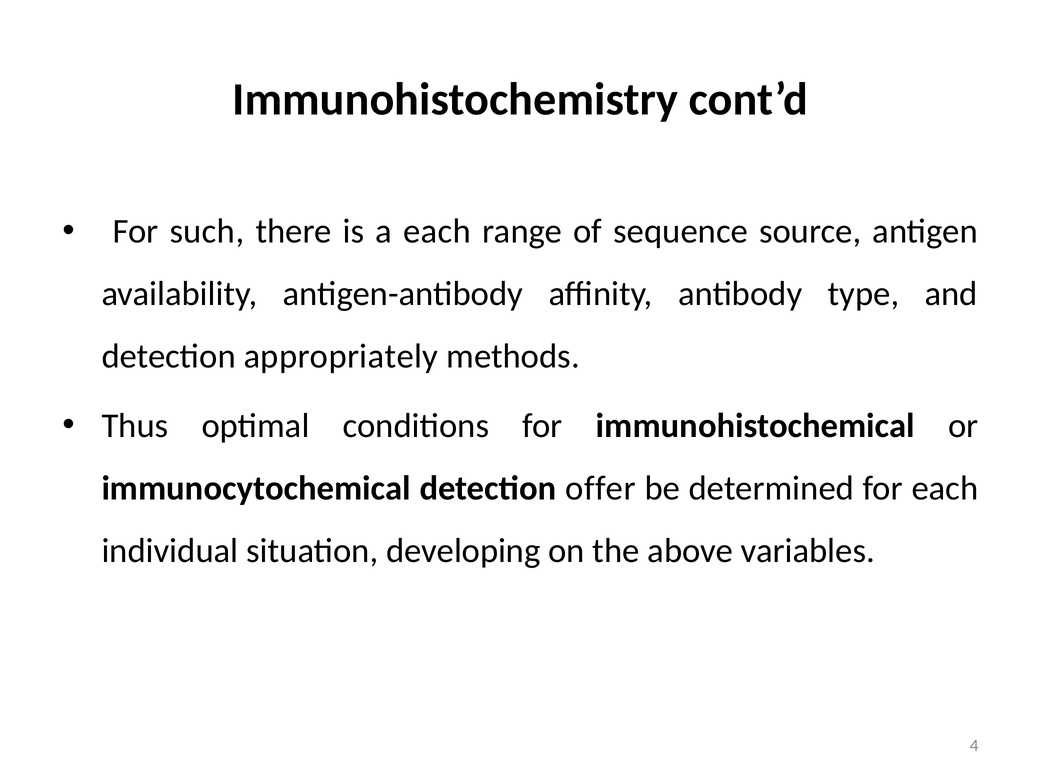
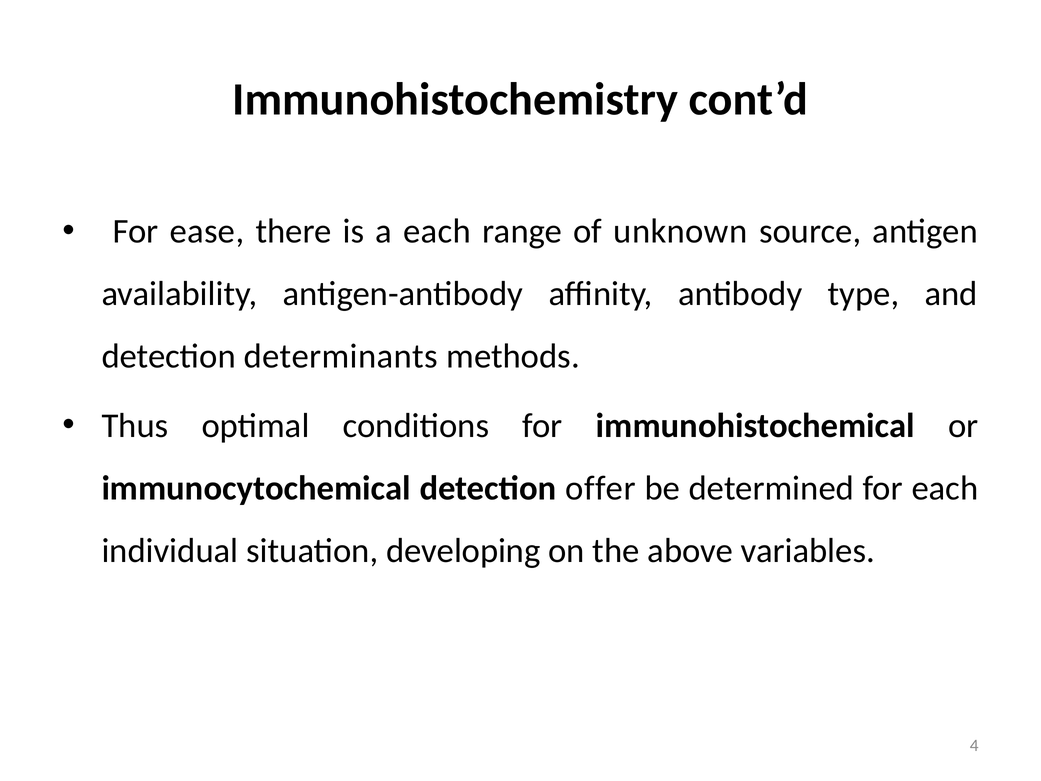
such: such -> ease
sequence: sequence -> unknown
appropriately: appropriately -> determinants
